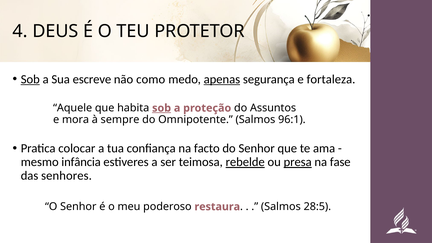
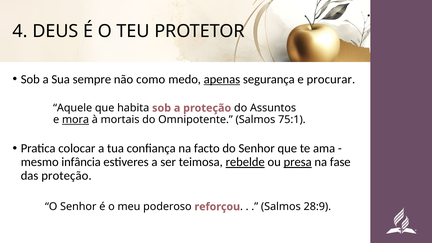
Sob at (30, 79) underline: present -> none
escreve: escreve -> sempre
fortaleza: fortaleza -> procurar
sob at (162, 108) underline: present -> none
mora underline: none -> present
sempre: sempre -> mortais
96:1: 96:1 -> 75:1
das senhores: senhores -> proteção
restaura: restaura -> reforçou
28:5: 28:5 -> 28:9
